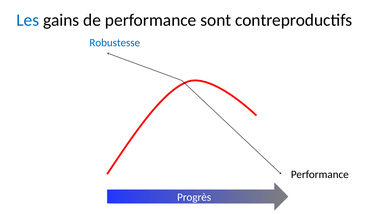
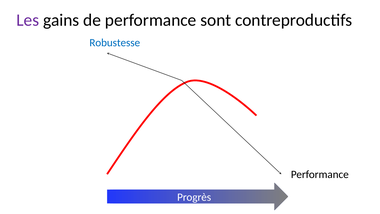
Les colour: blue -> purple
